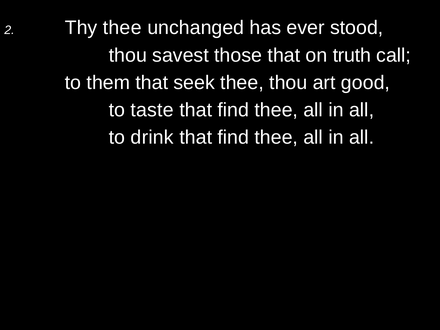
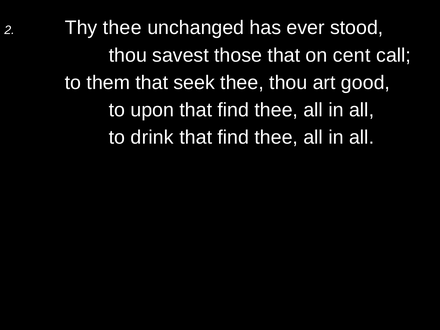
truth: truth -> cent
taste: taste -> upon
